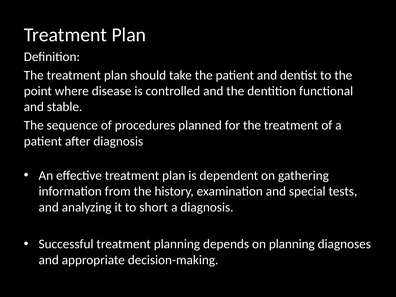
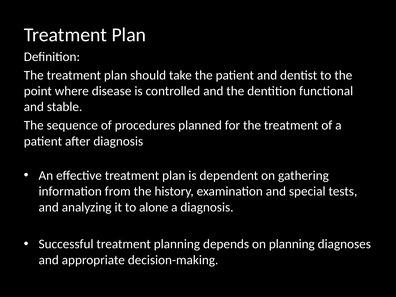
short: short -> alone
